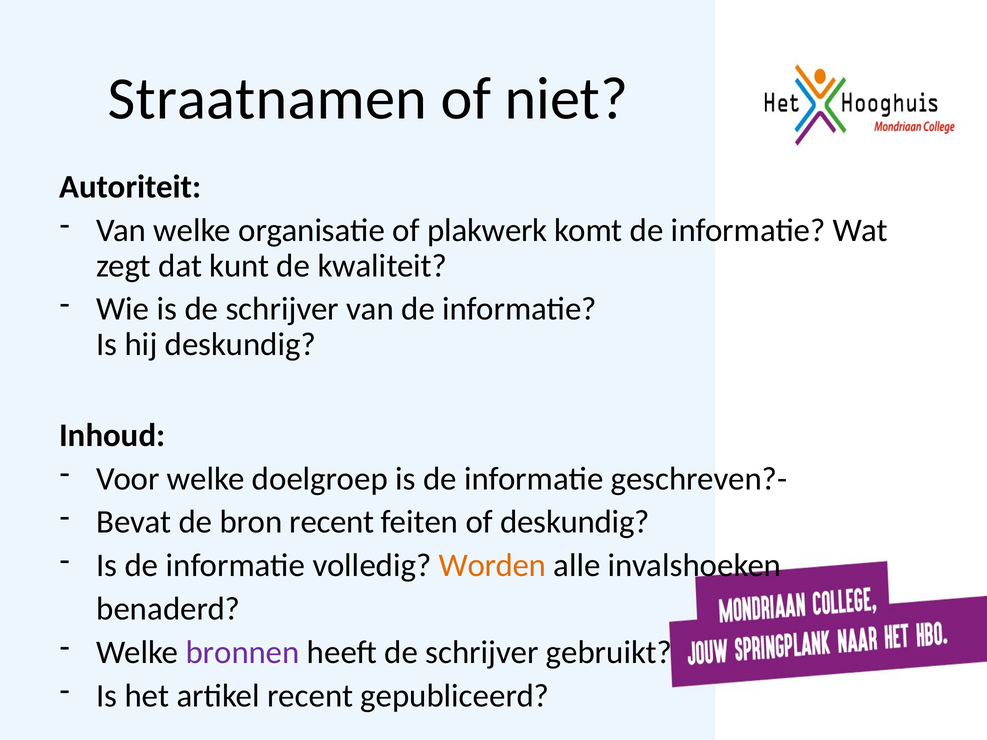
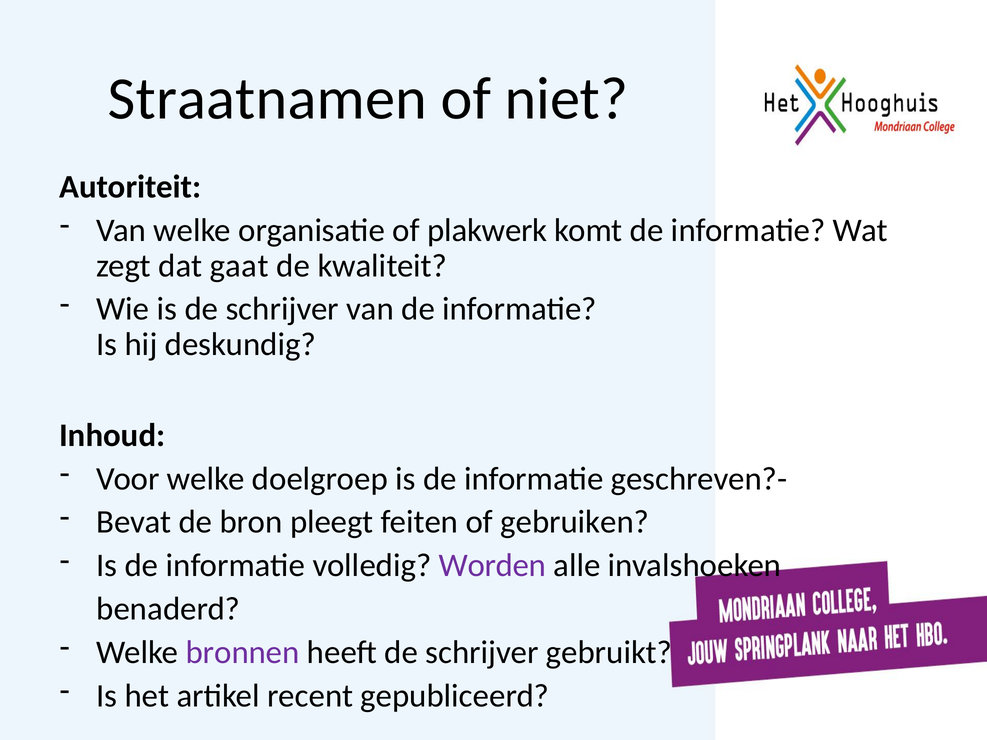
kunt: kunt -> gaat
bron recent: recent -> pleegt
of deskundig: deskundig -> gebruiken
Worden colour: orange -> purple
